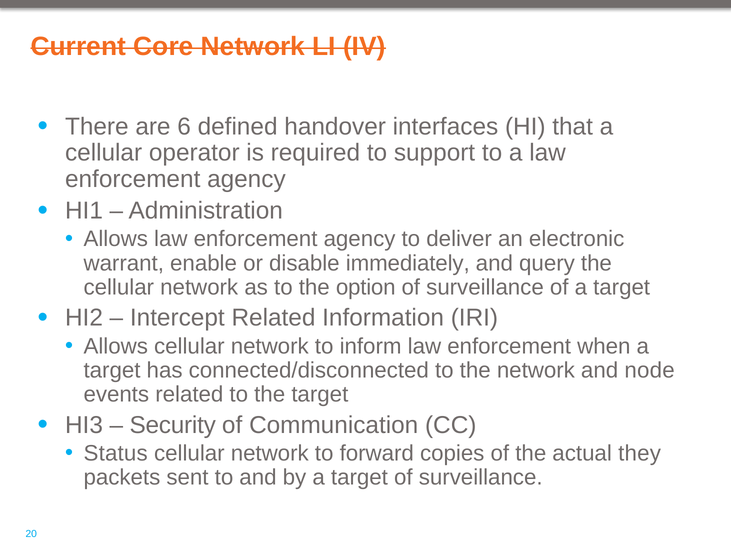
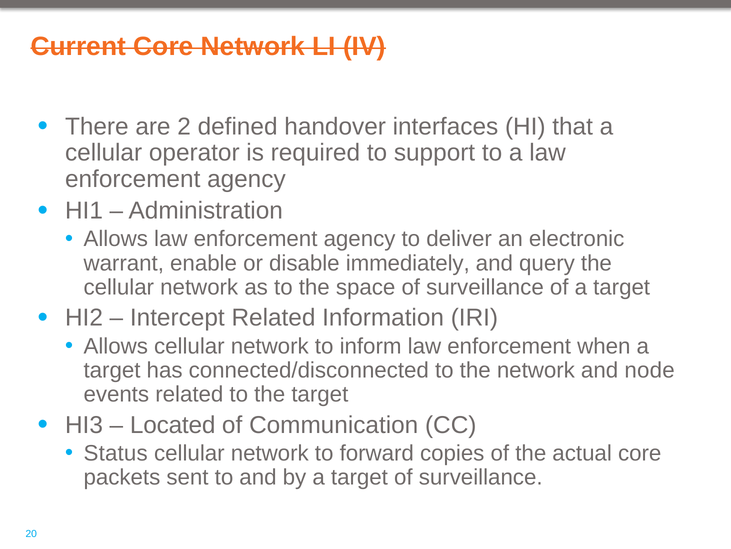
6: 6 -> 2
option: option -> space
Security: Security -> Located
actual they: they -> core
